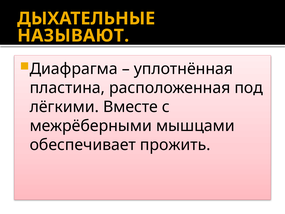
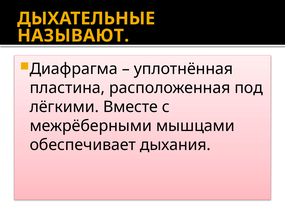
прожить: прожить -> дыхания
